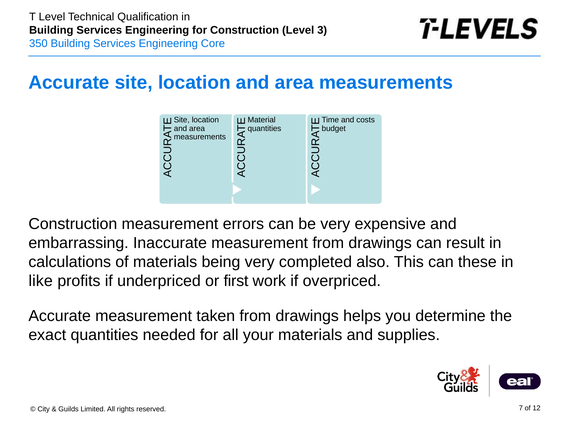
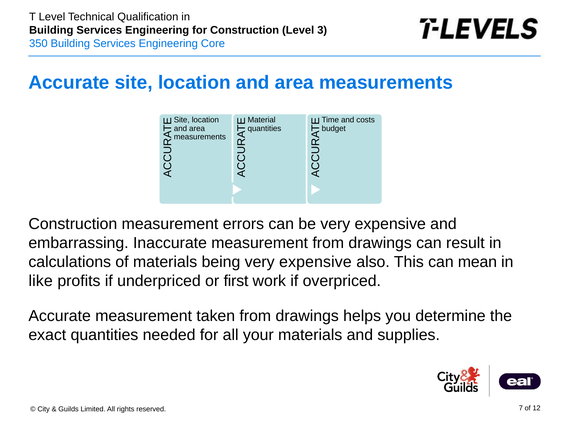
being very completed: completed -> expensive
these: these -> mean
